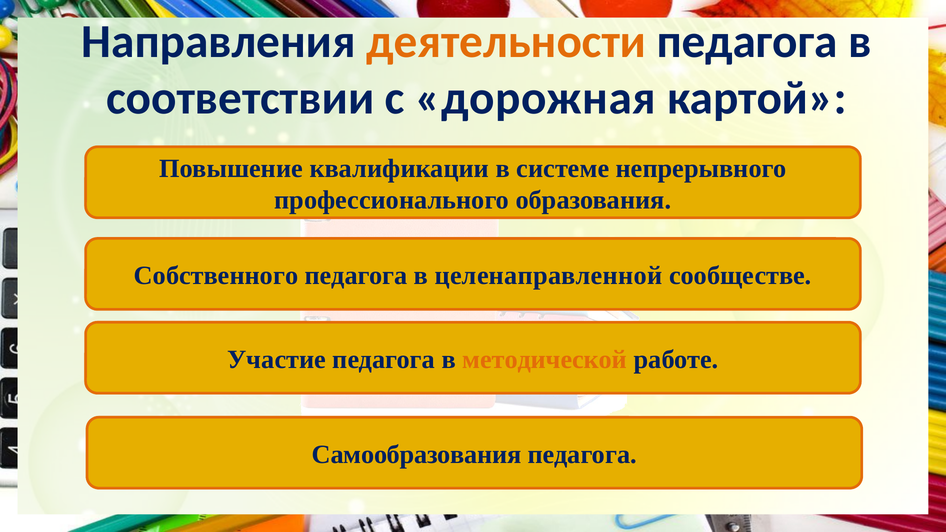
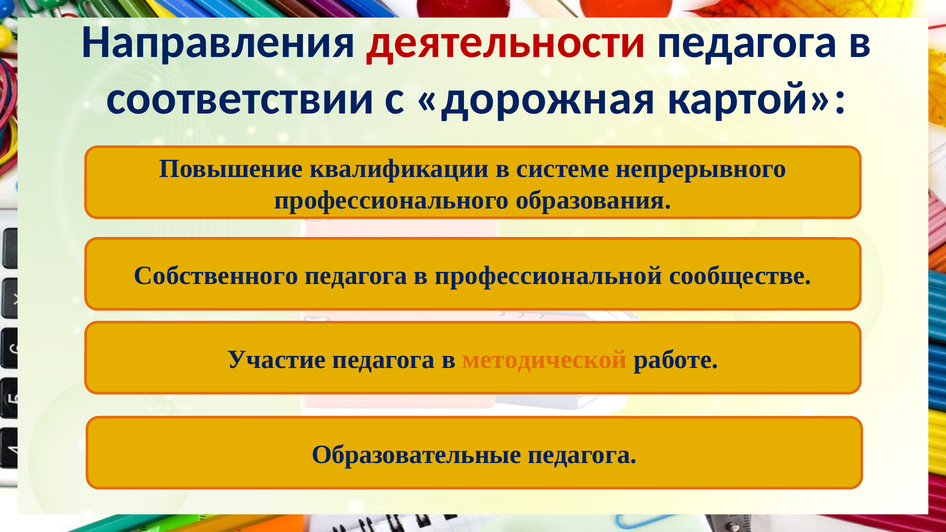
деятельности colour: orange -> red
целенаправленной: целенаправленной -> профессиональной
Самообразования: Самообразования -> Образовательные
